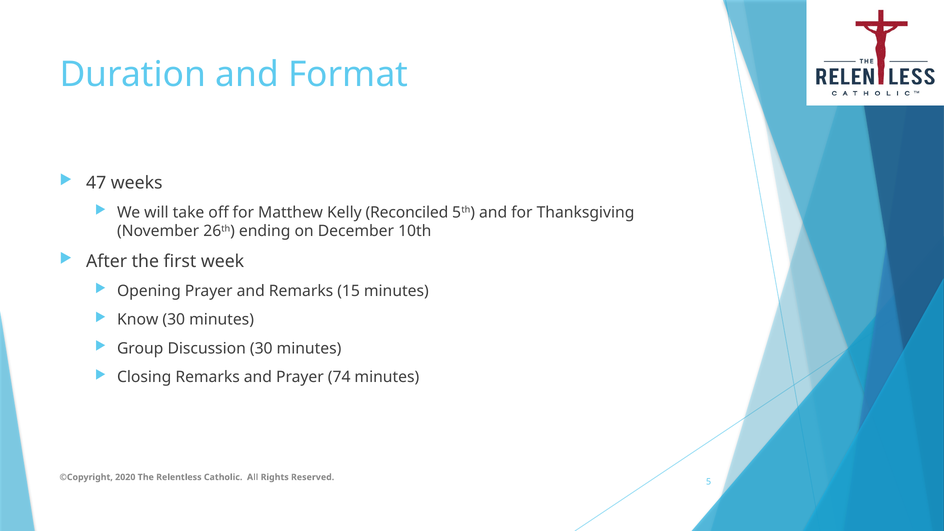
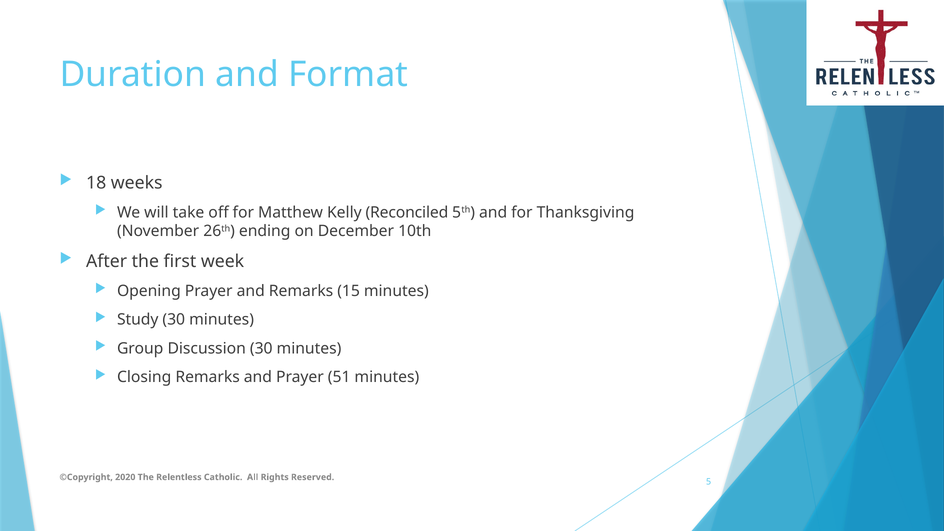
47: 47 -> 18
Know: Know -> Study
74: 74 -> 51
